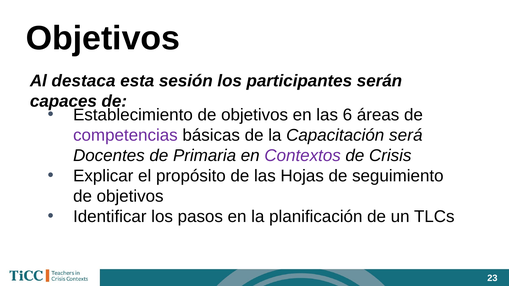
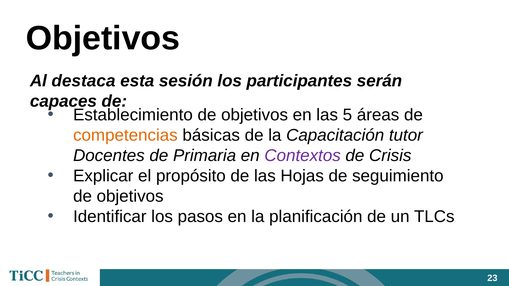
6: 6 -> 5
competencias colour: purple -> orange
será: será -> tutor
